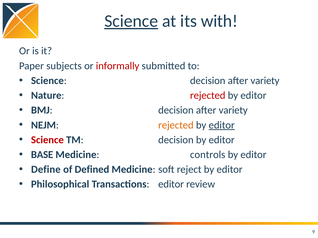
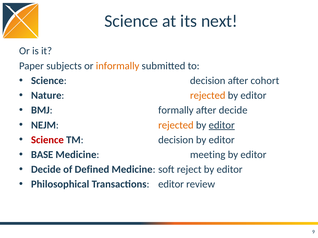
Science at (131, 21) underline: present -> none
with: with -> next
informally colour: red -> orange
variety at (265, 81): variety -> cohort
rejected at (208, 96) colour: red -> orange
BMJ decision: decision -> formally
variety at (233, 110): variety -> decide
controls: controls -> meeting
Define at (46, 170): Define -> Decide
